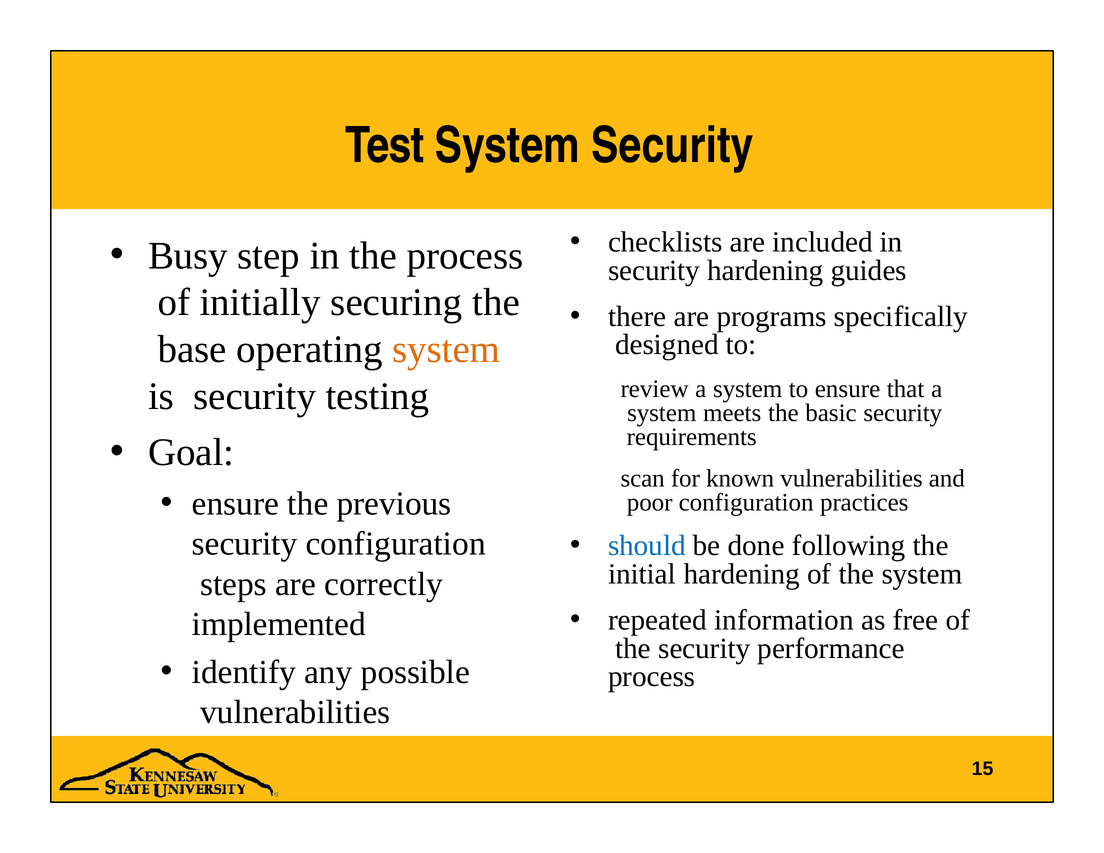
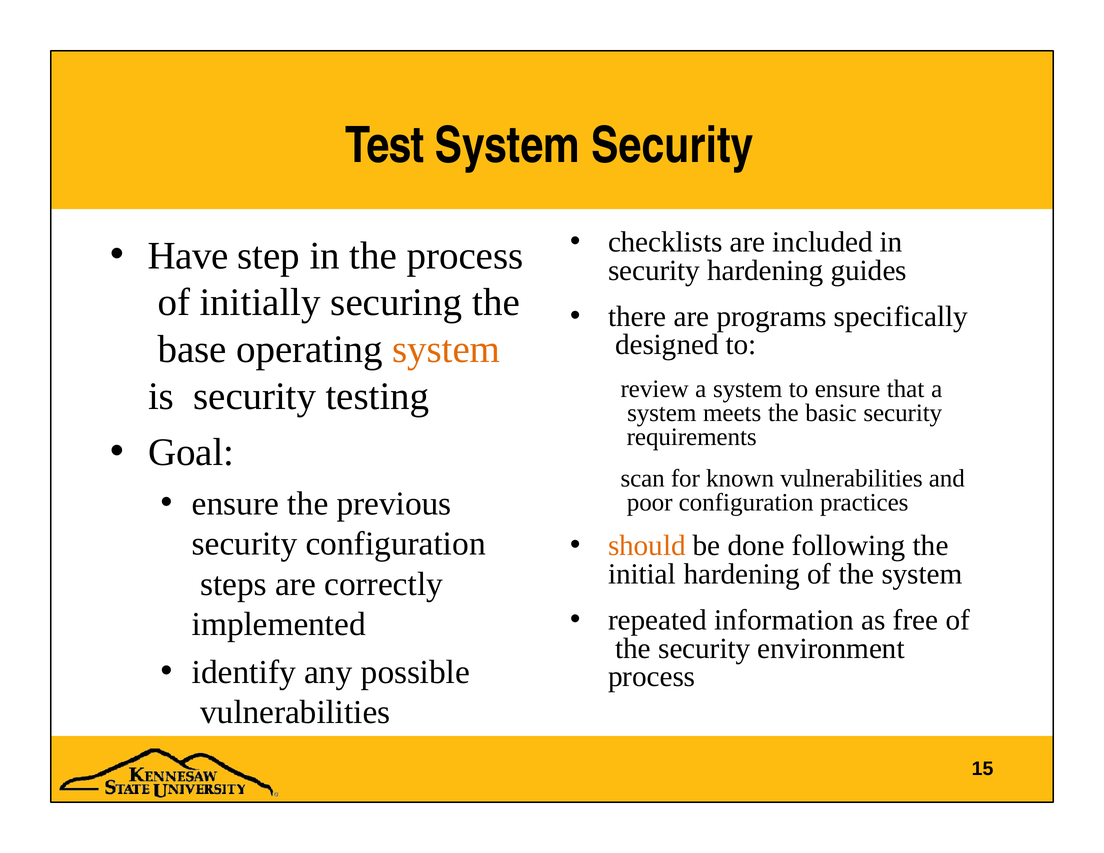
Busy: Busy -> Have
should colour: blue -> orange
performance: performance -> environment
